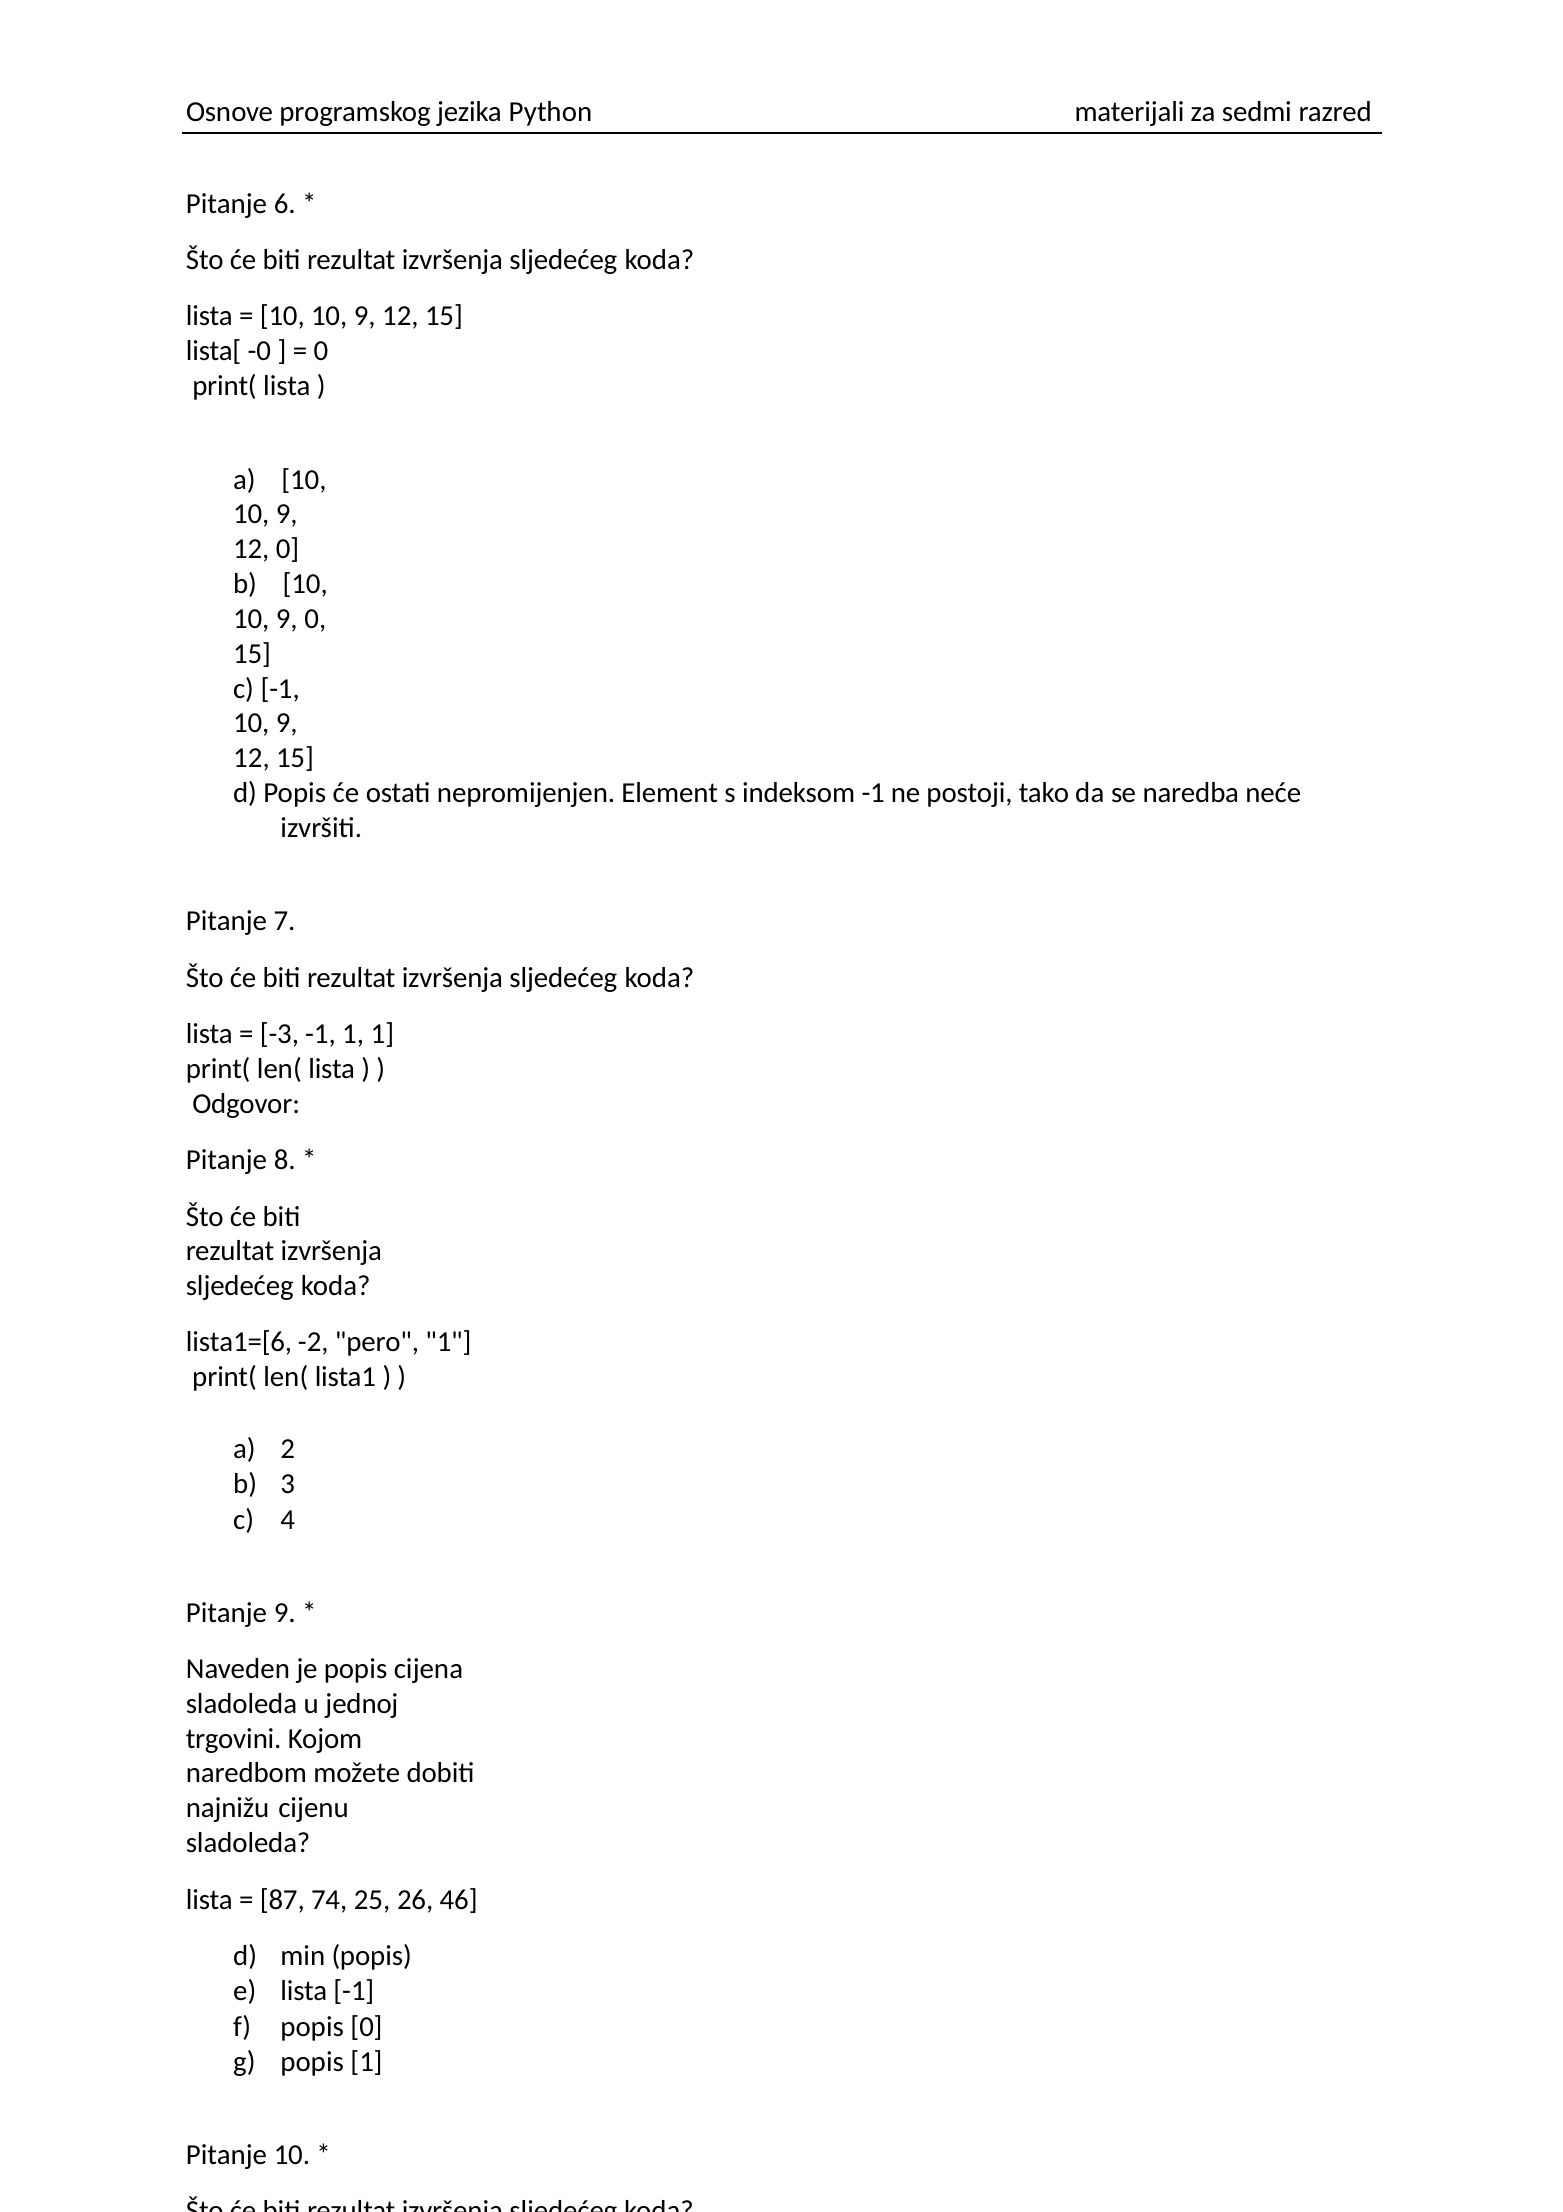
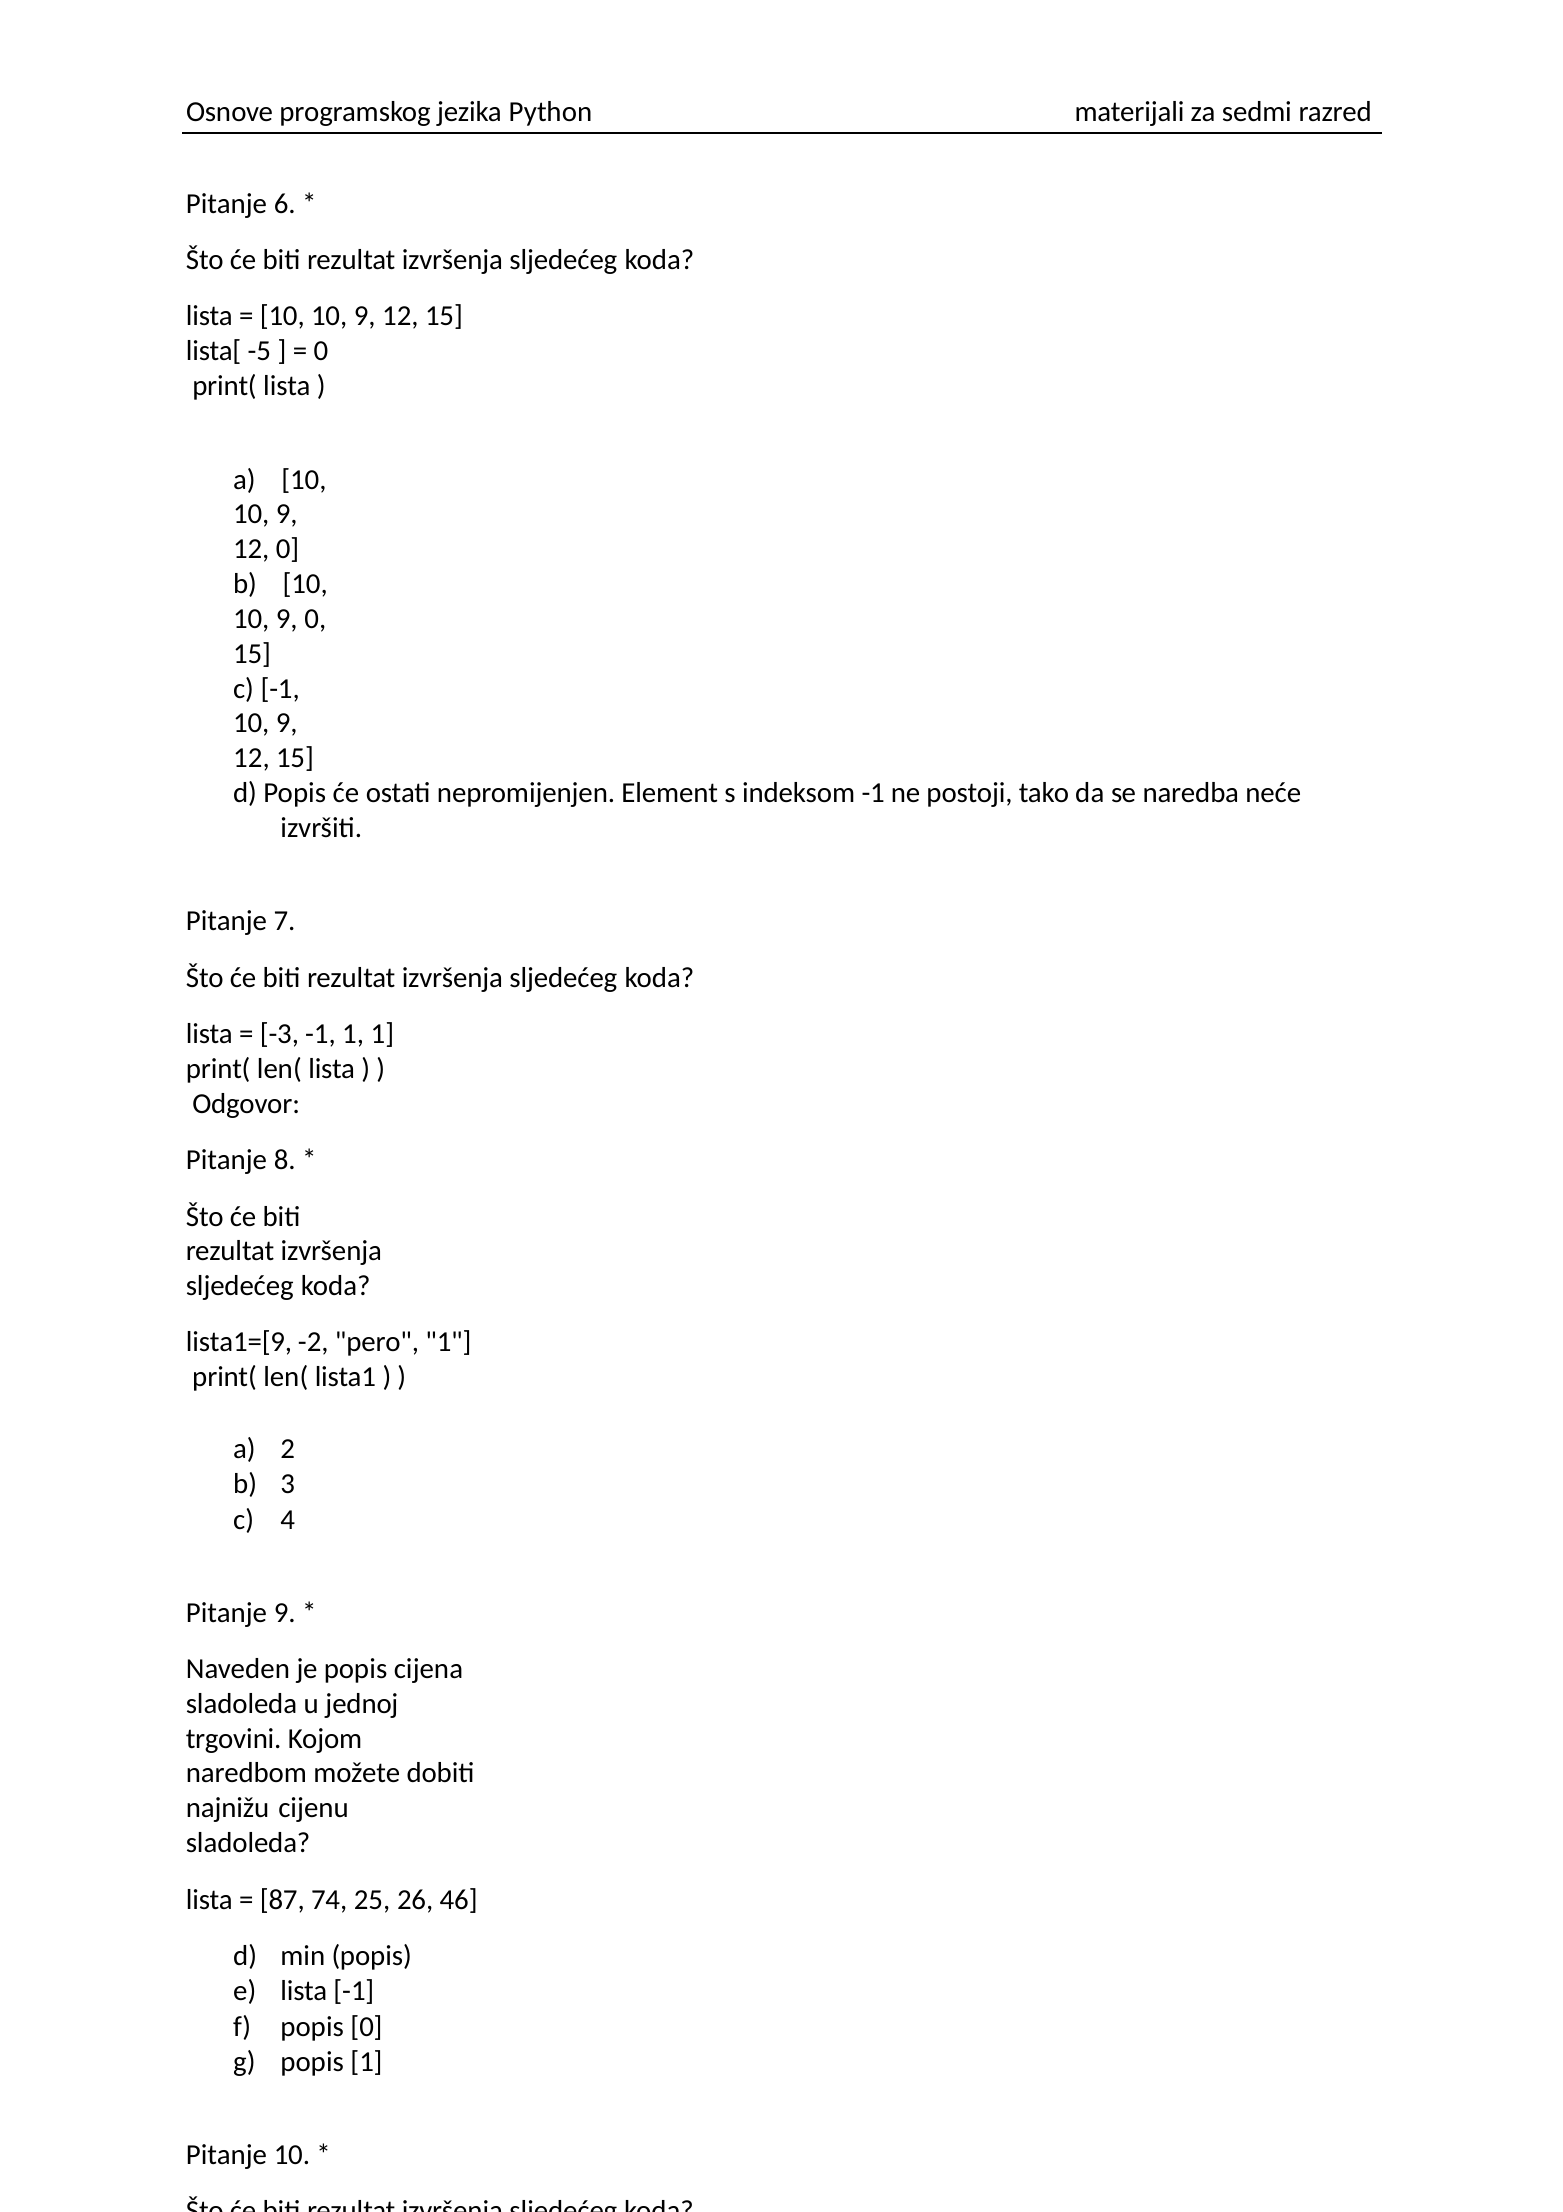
lista[ -0: -0 -> -5
lista1=[6: lista1=[6 -> lista1=[9
